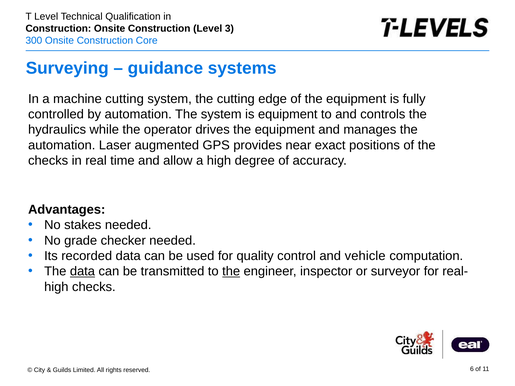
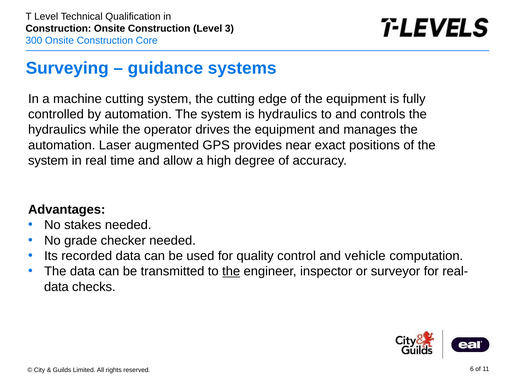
is equipment: equipment -> hydraulics
checks at (48, 161): checks -> system
data at (82, 272) underline: present -> none
high at (56, 287): high -> data
